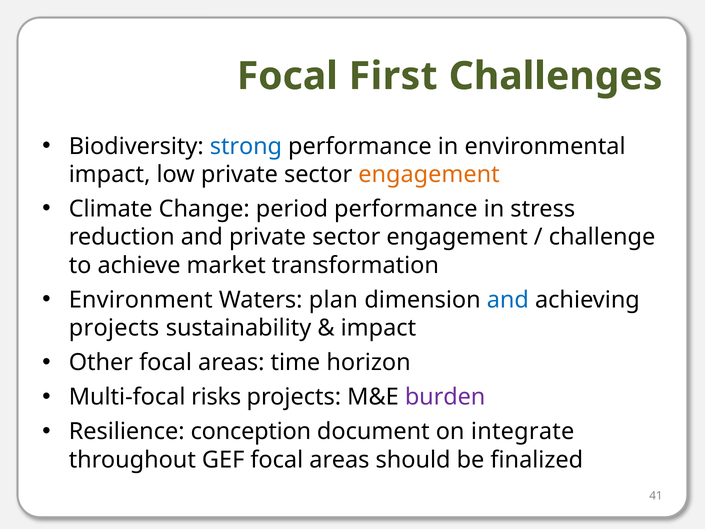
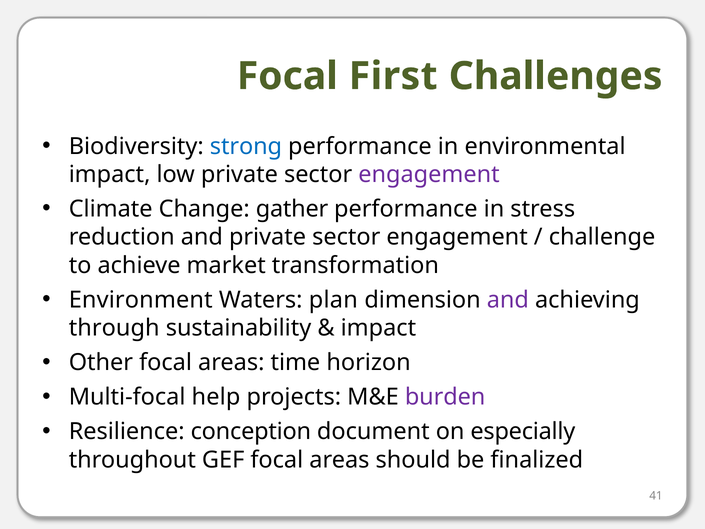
engagement at (429, 174) colour: orange -> purple
period: period -> gather
and at (508, 300) colour: blue -> purple
projects at (114, 328): projects -> through
risks: risks -> help
integrate: integrate -> especially
